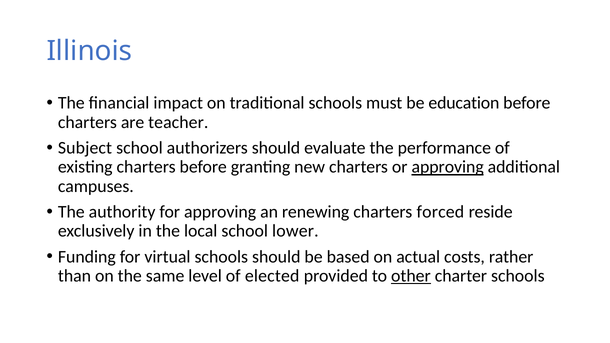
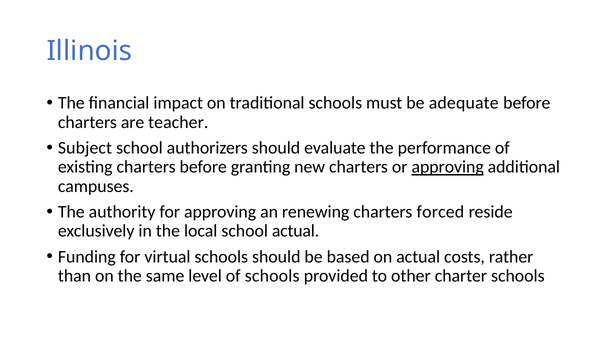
education: education -> adequate
school lower: lower -> actual
of elected: elected -> schools
other underline: present -> none
